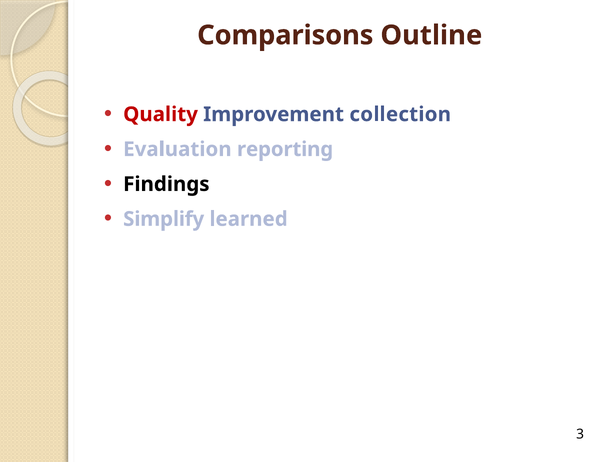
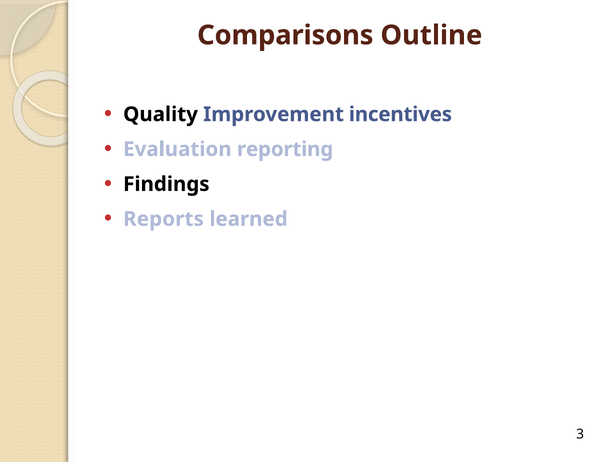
Quality colour: red -> black
collection: collection -> incentives
Simplify: Simplify -> Reports
